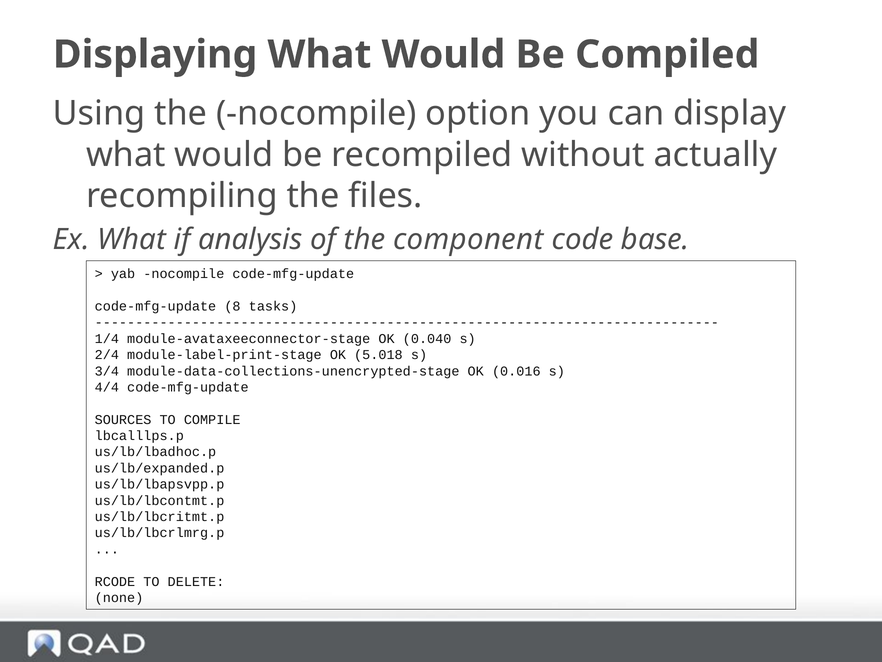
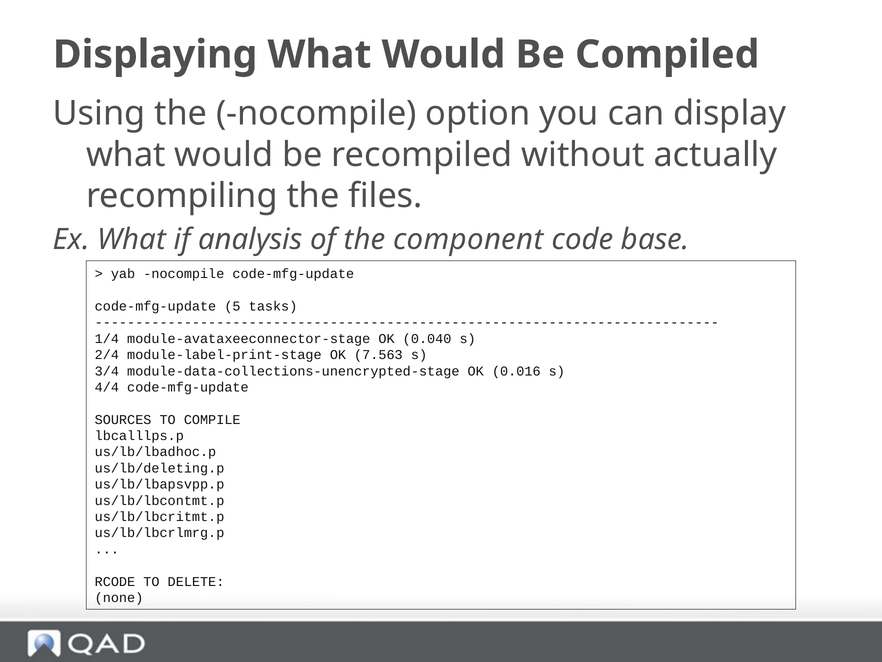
8: 8 -> 5
5.018: 5.018 -> 7.563
us/lb/expanded.p: us/lb/expanded.p -> us/lb/deleting.p
